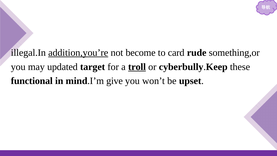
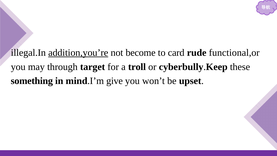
something,or: something,or -> functional,or
updated: updated -> through
troll underline: present -> none
functional: functional -> something
